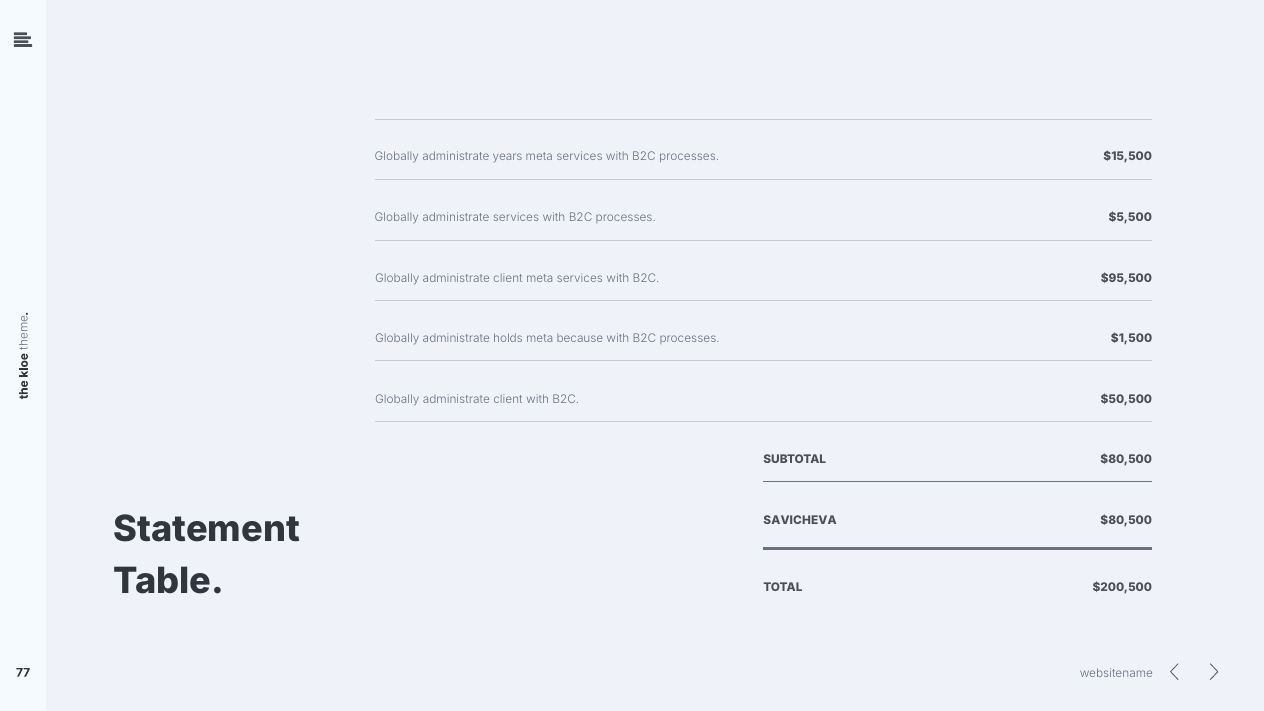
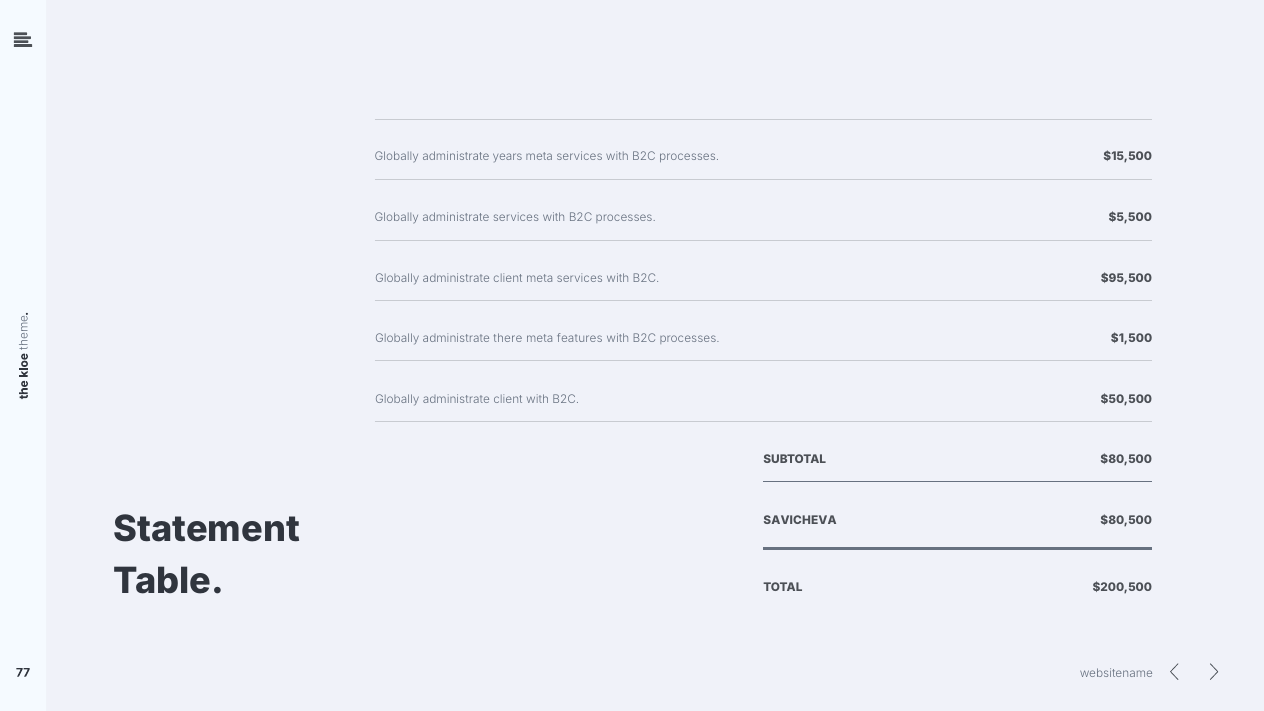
holds: holds -> there
because: because -> features
